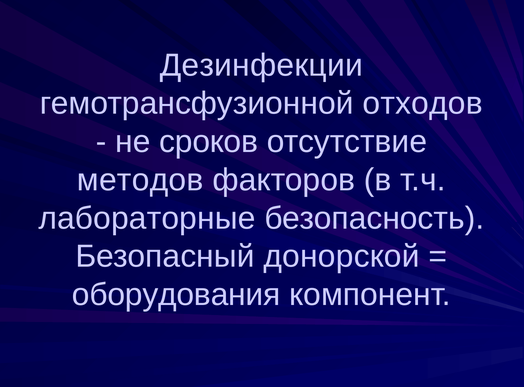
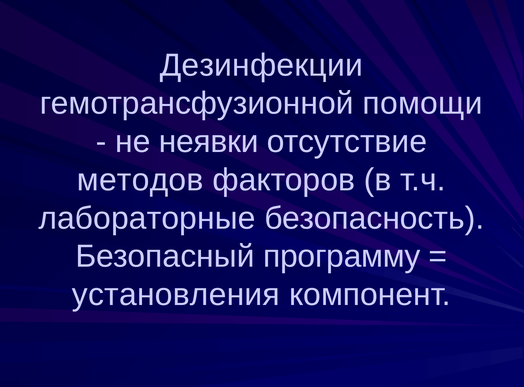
отходов: отходов -> помощи
сроков: сроков -> неявки
донорской: донорской -> программу
оборудования: оборудования -> установления
